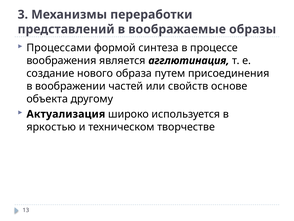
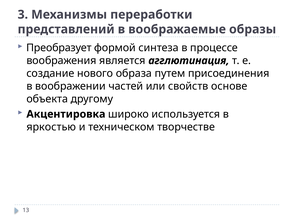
Процессами: Процессами -> Преобразует
Актуализация: Актуализация -> Акцентировка
